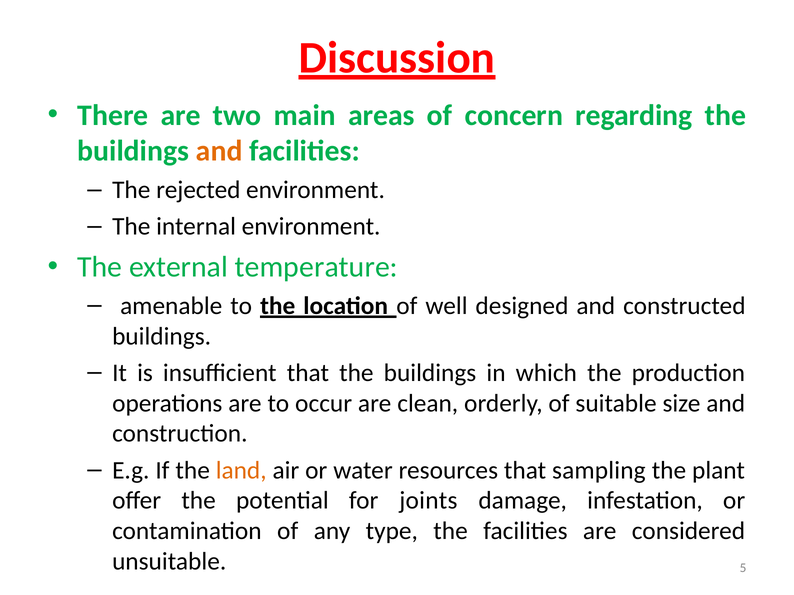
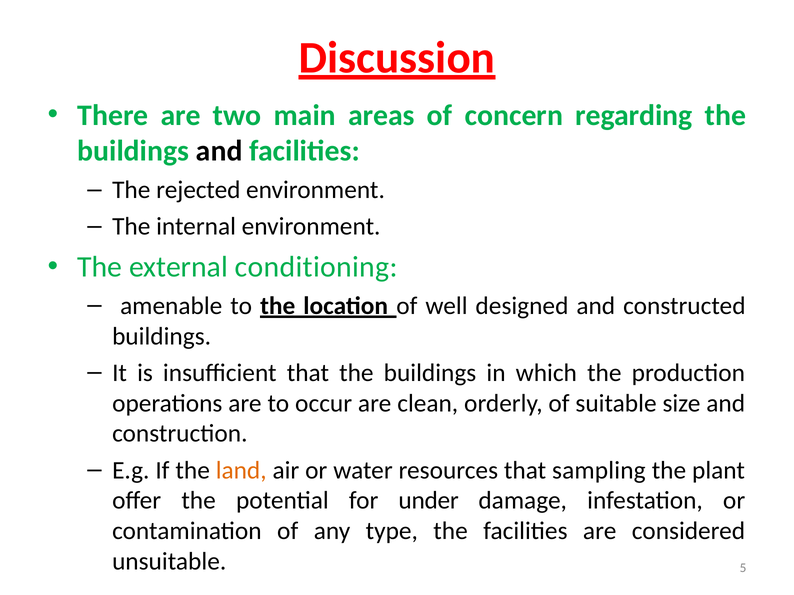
and at (219, 151) colour: orange -> black
temperature: temperature -> conditioning
joints: joints -> under
